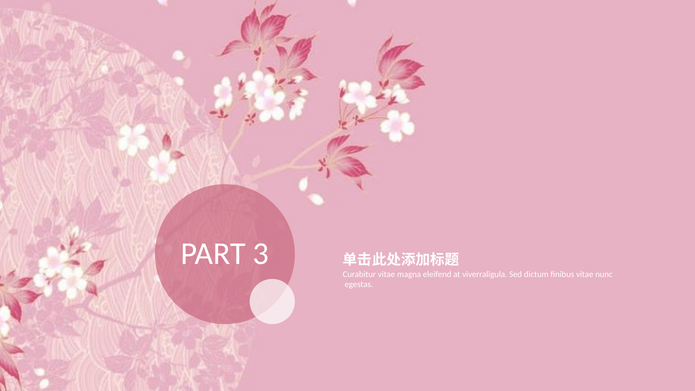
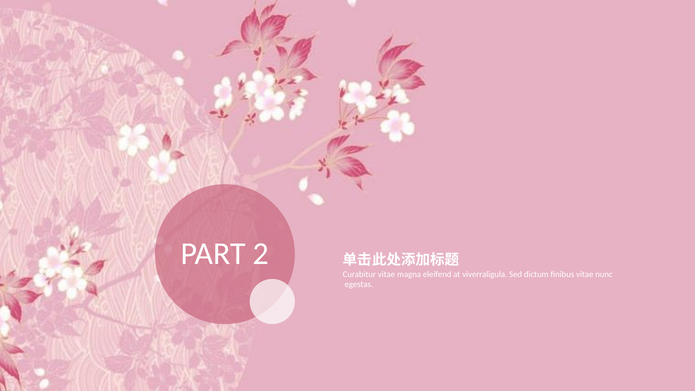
3: 3 -> 2
